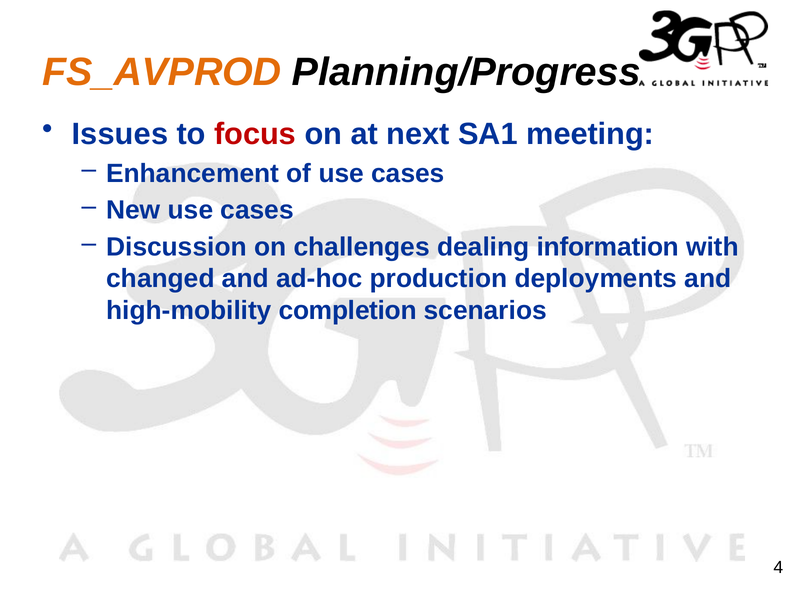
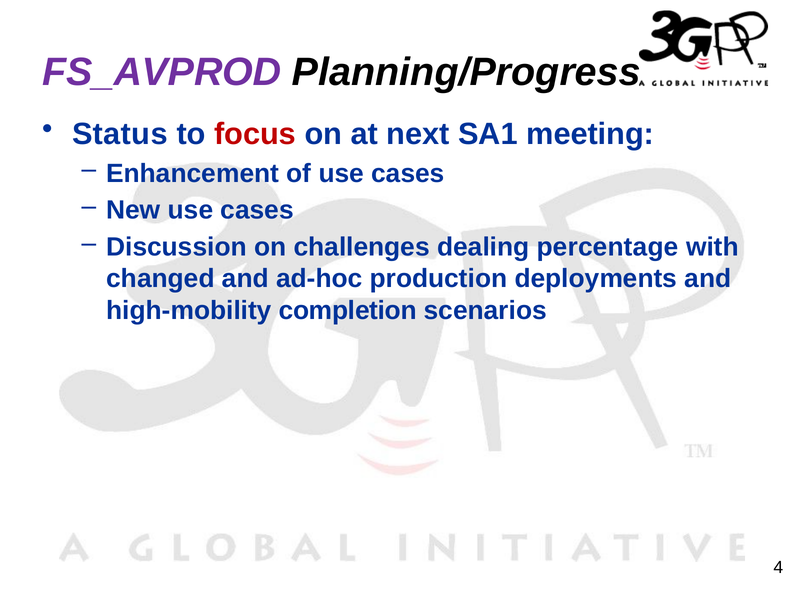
FS_AVPROD colour: orange -> purple
Issues: Issues -> Status
information: information -> percentage
